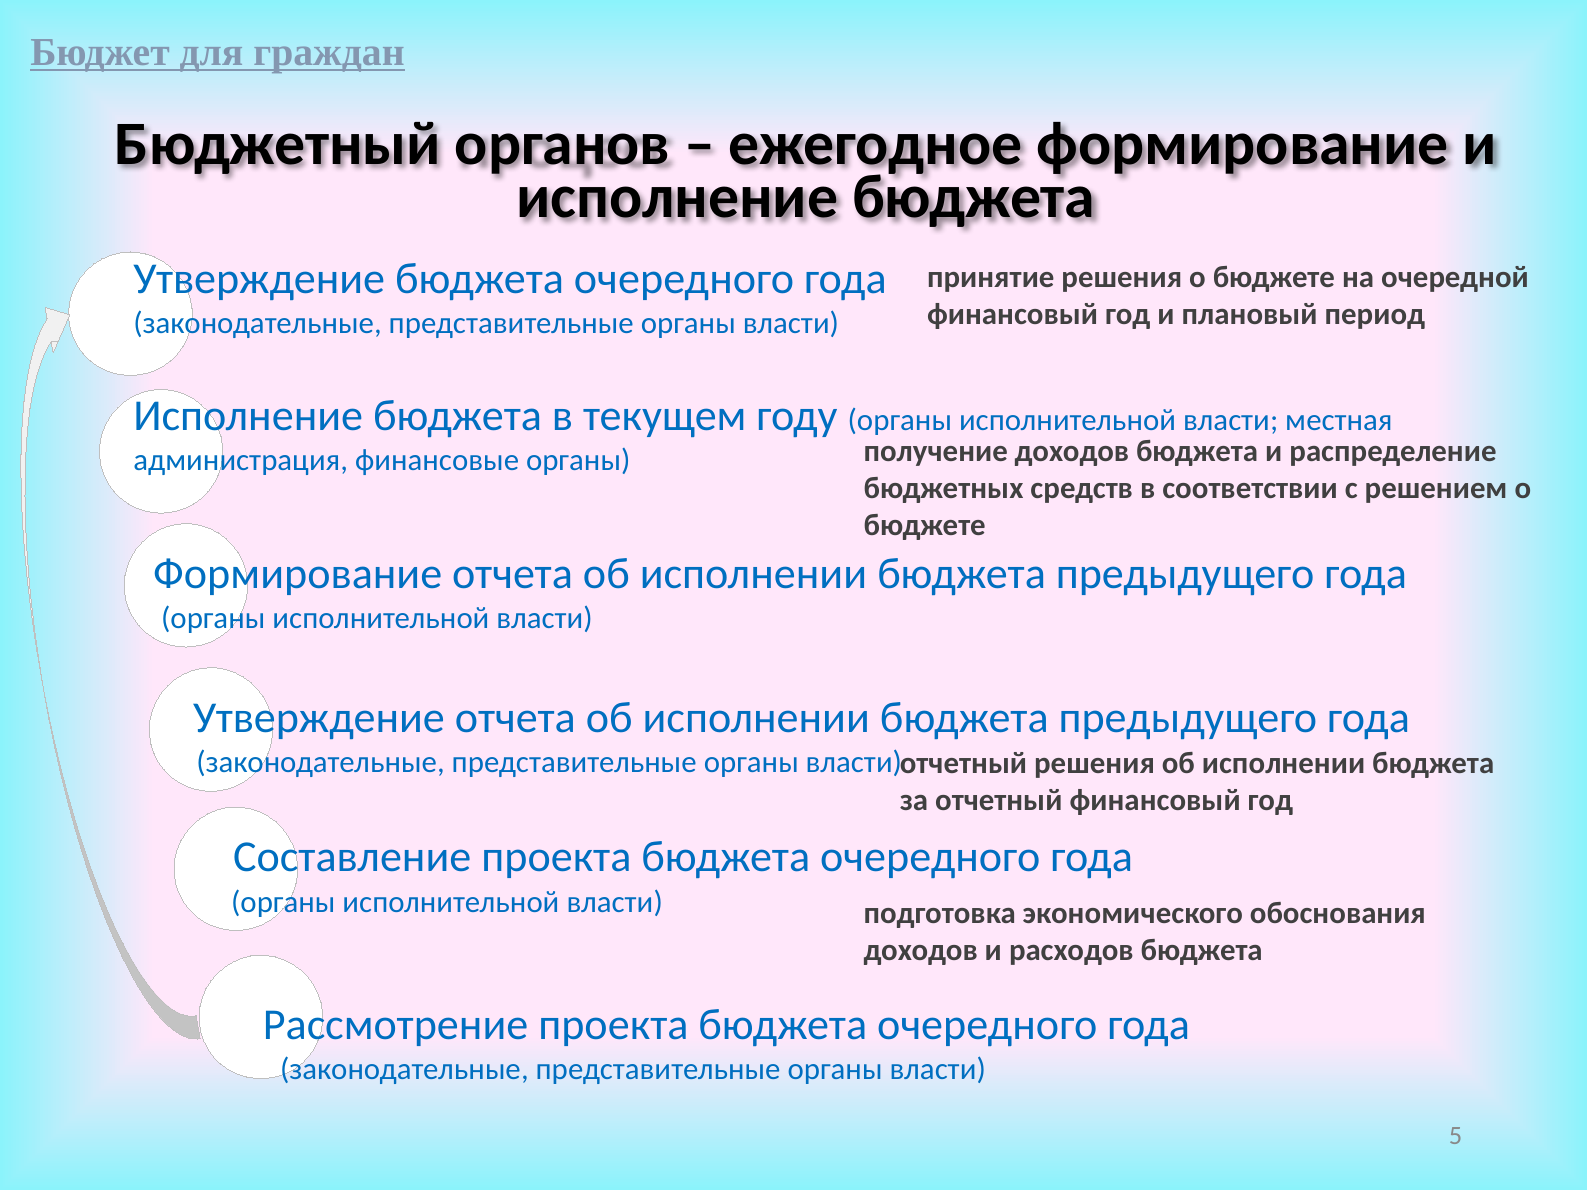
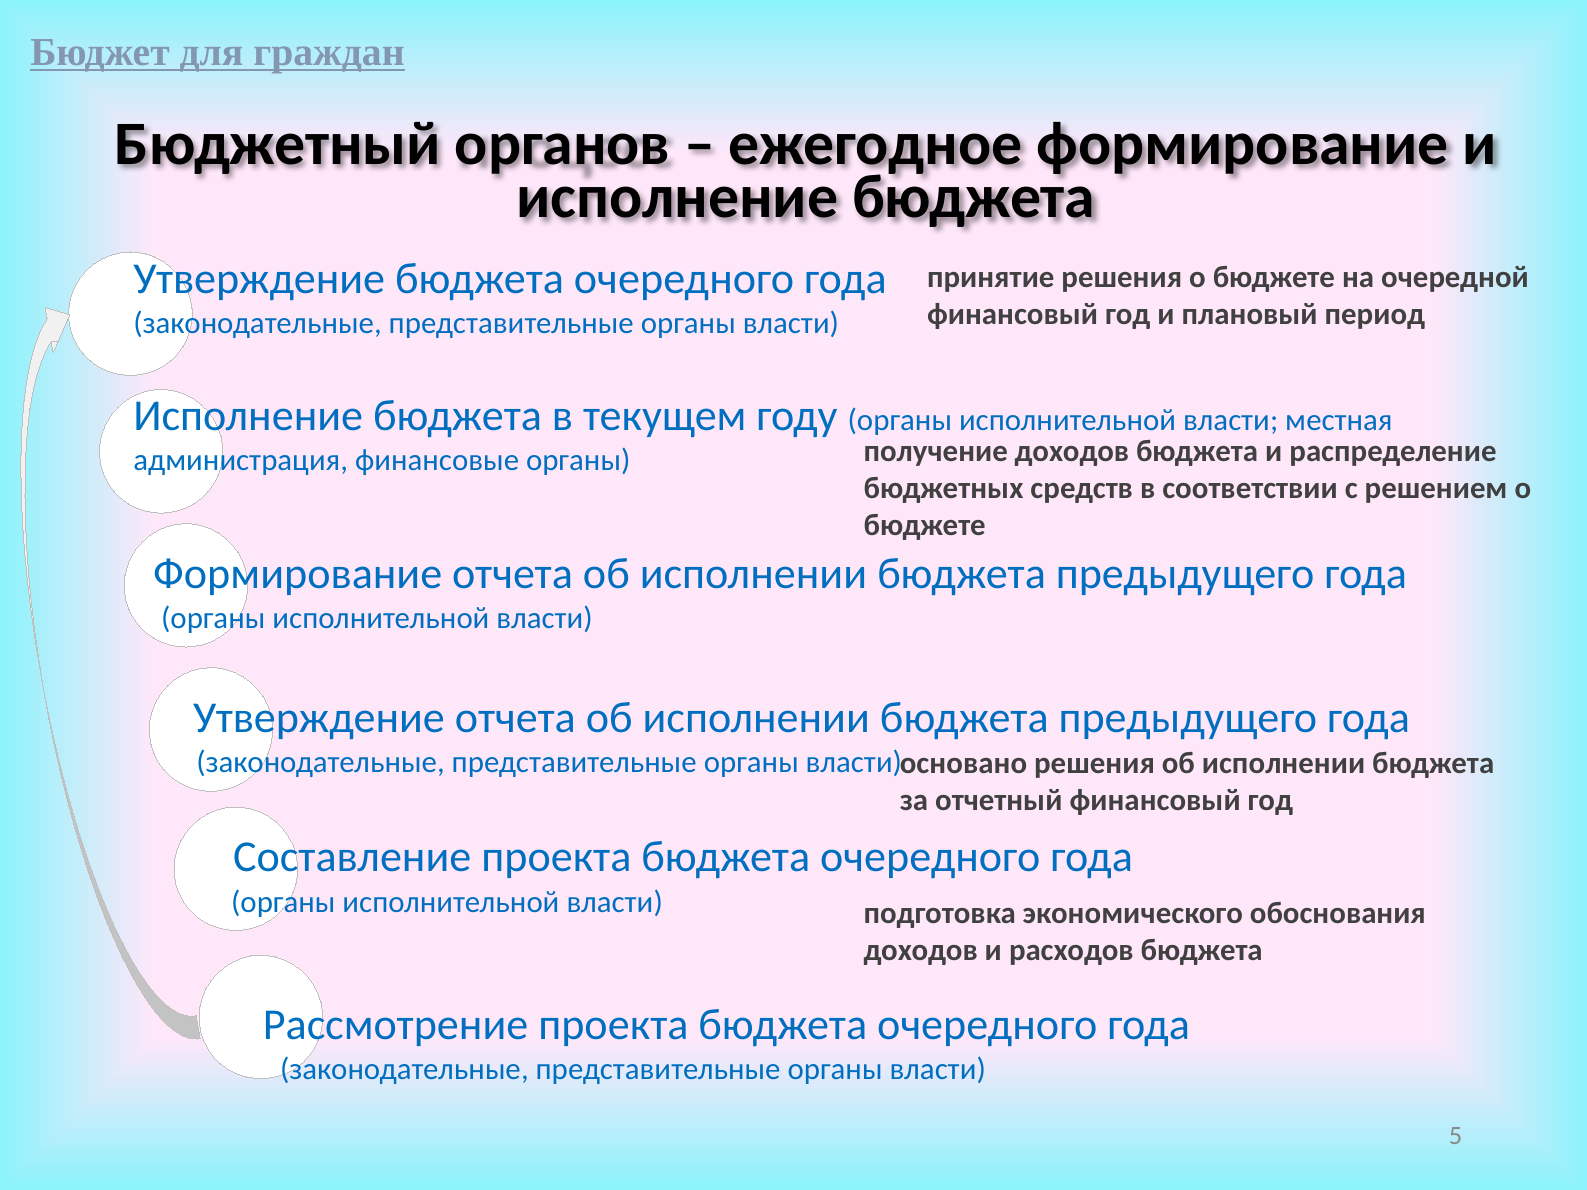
отчетный at (963, 763): отчетный -> основано
